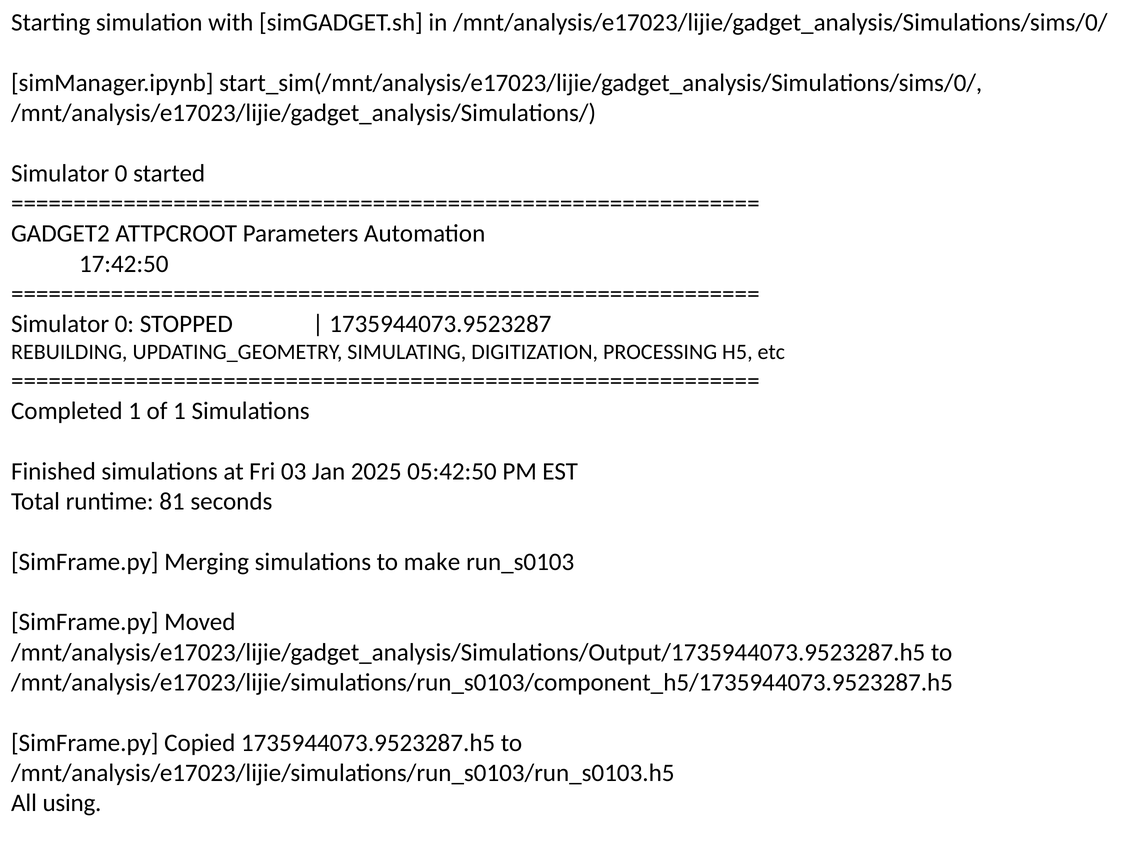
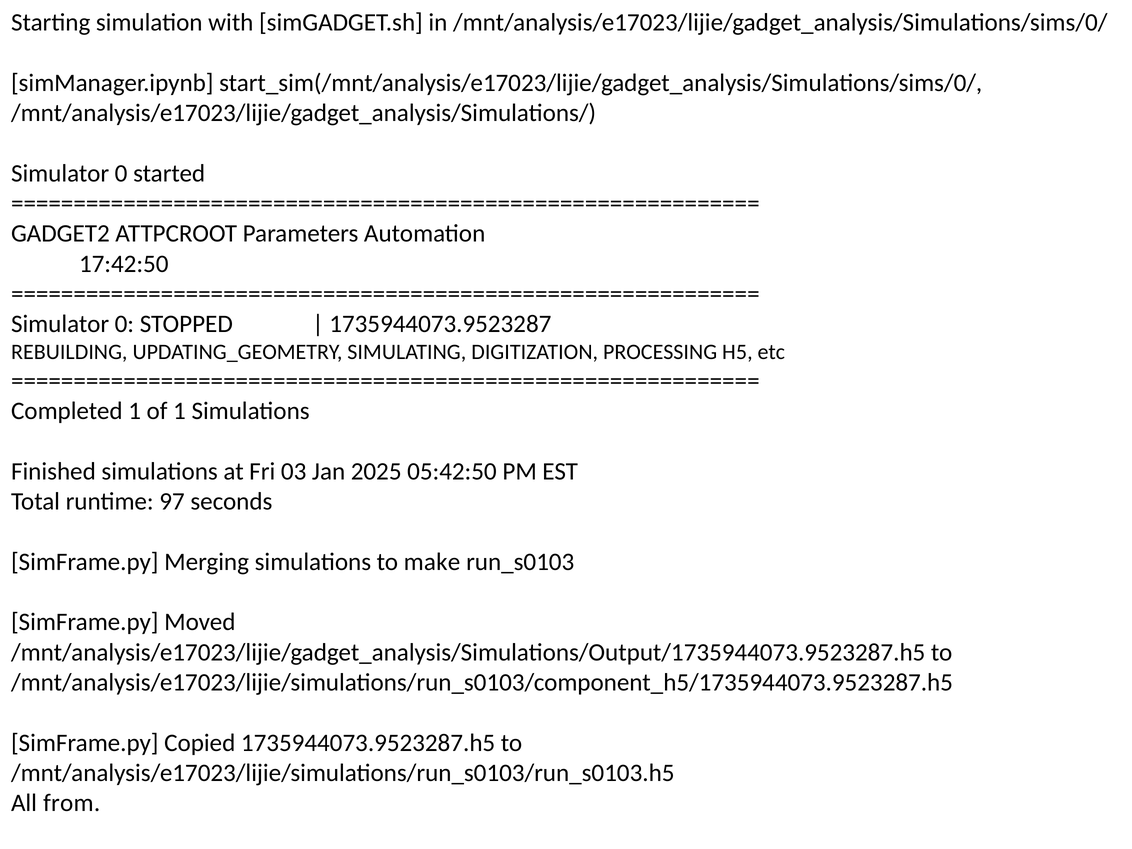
81: 81 -> 97
using: using -> from
